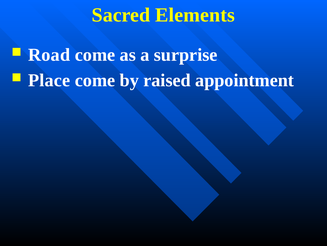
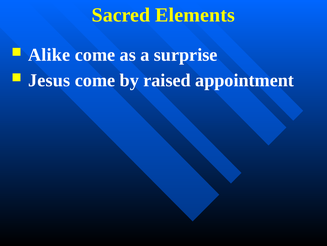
Road: Road -> Alike
Place: Place -> Jesus
